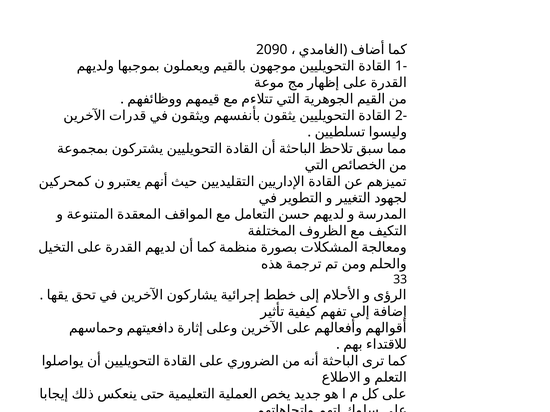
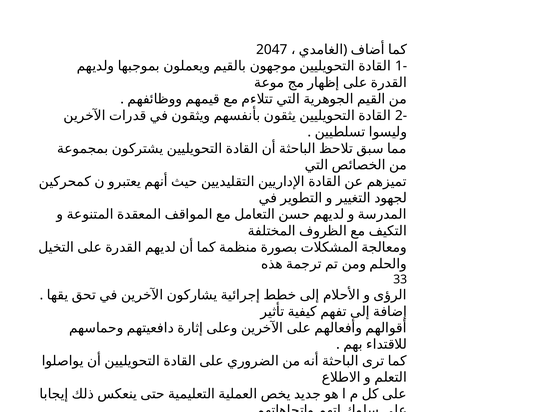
2090: 2090 -> 2047
